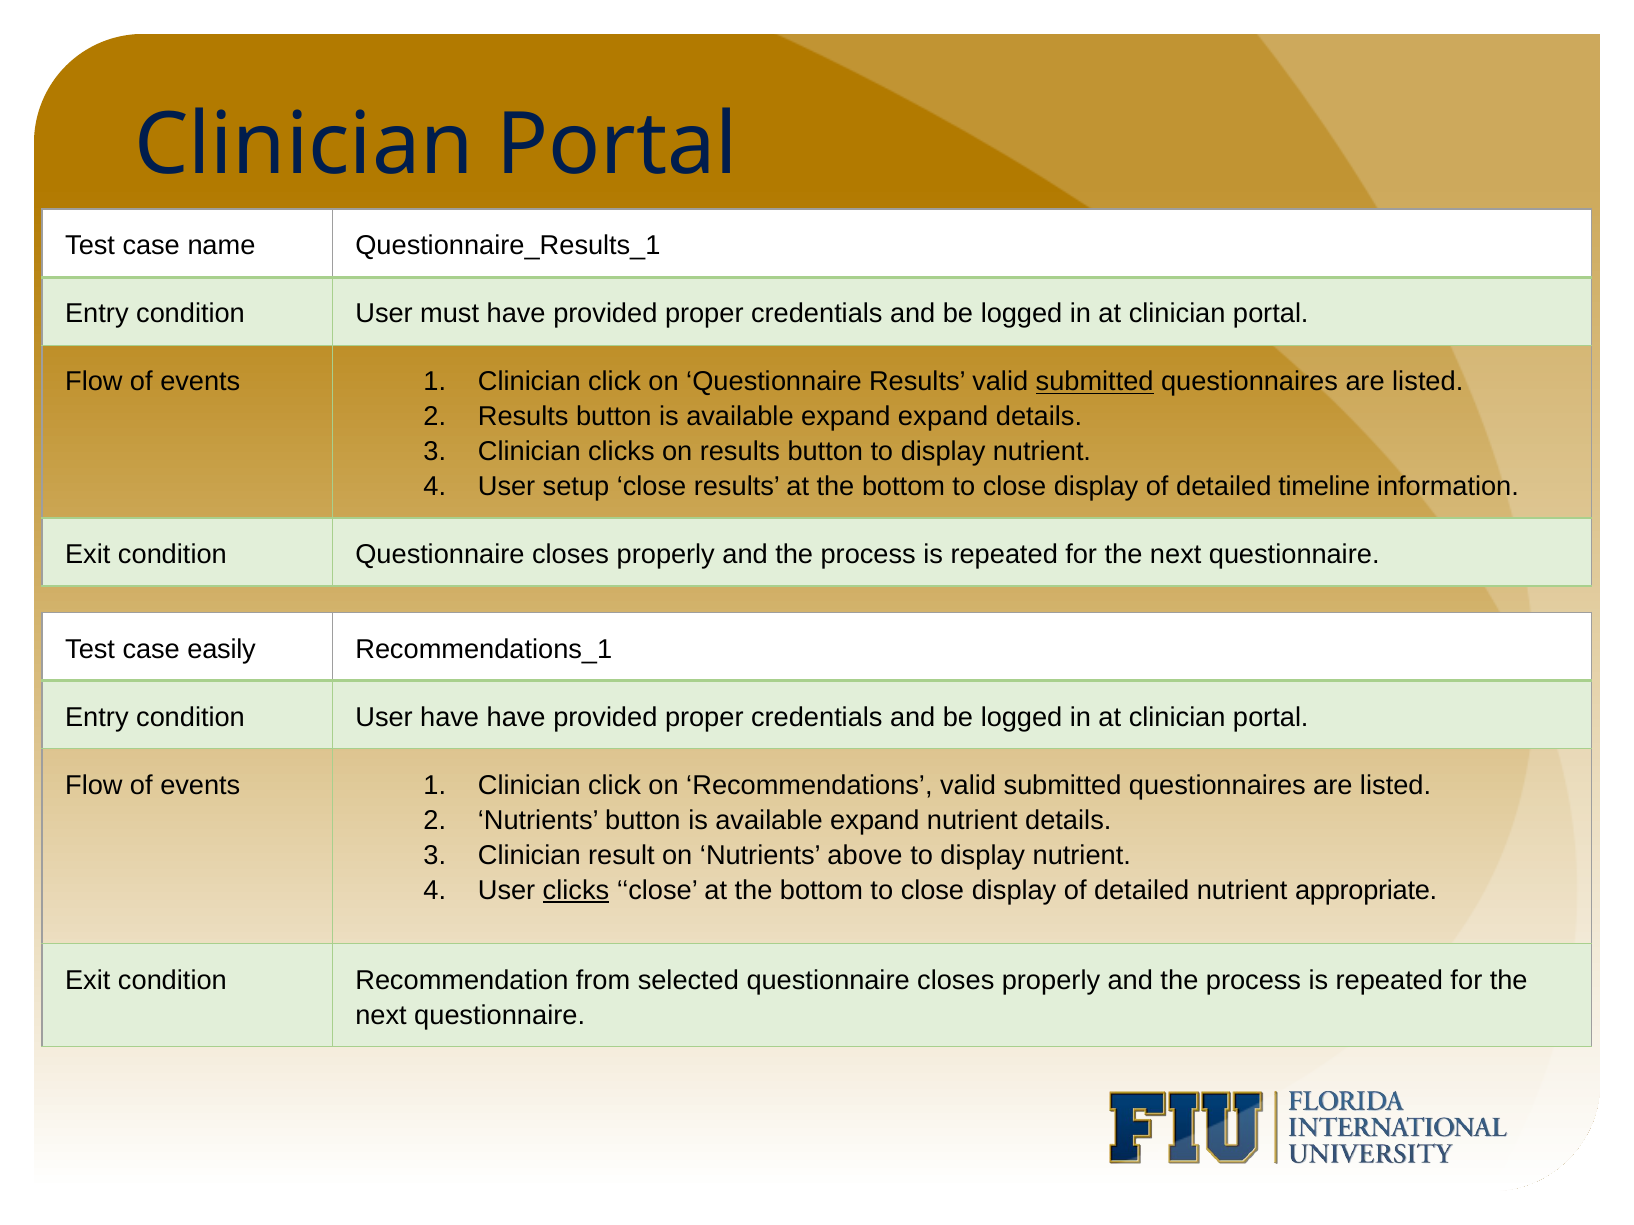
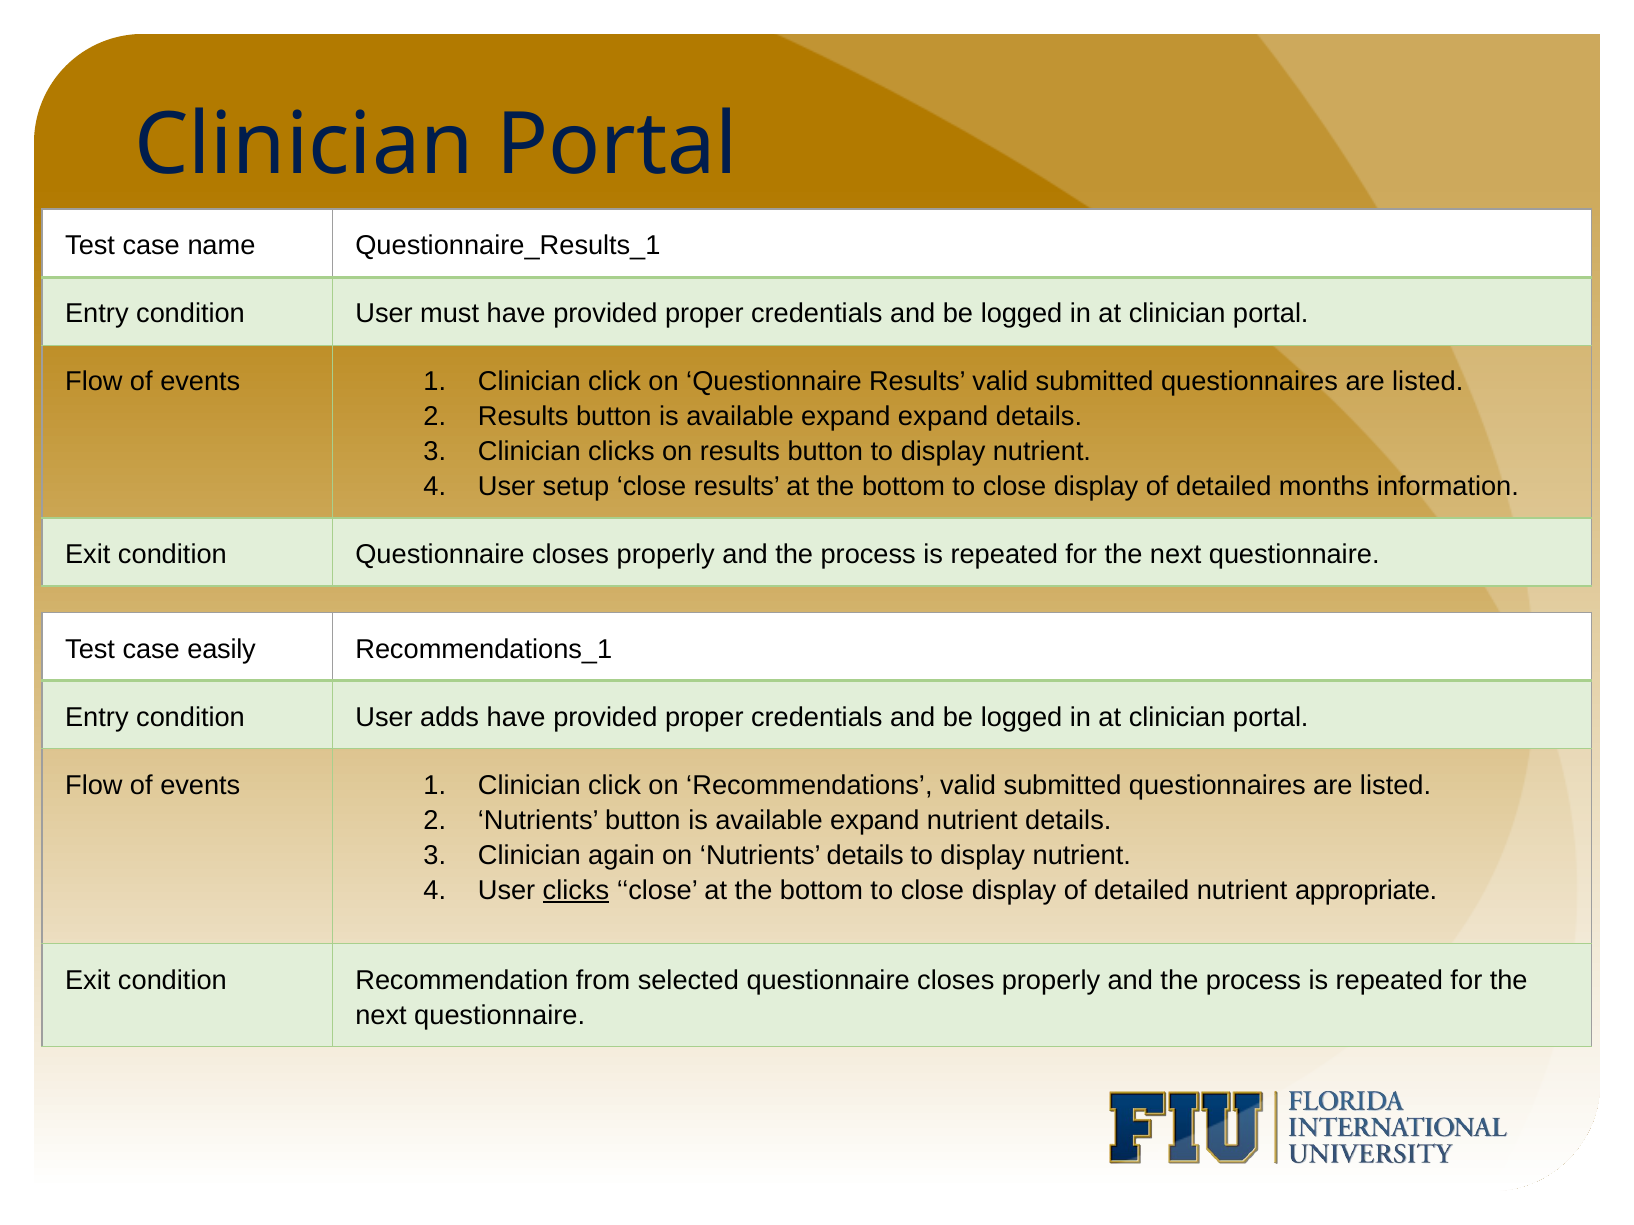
submitted at (1095, 382) underline: present -> none
timeline: timeline -> months
User have: have -> adds
result: result -> again
Nutrients above: above -> details
